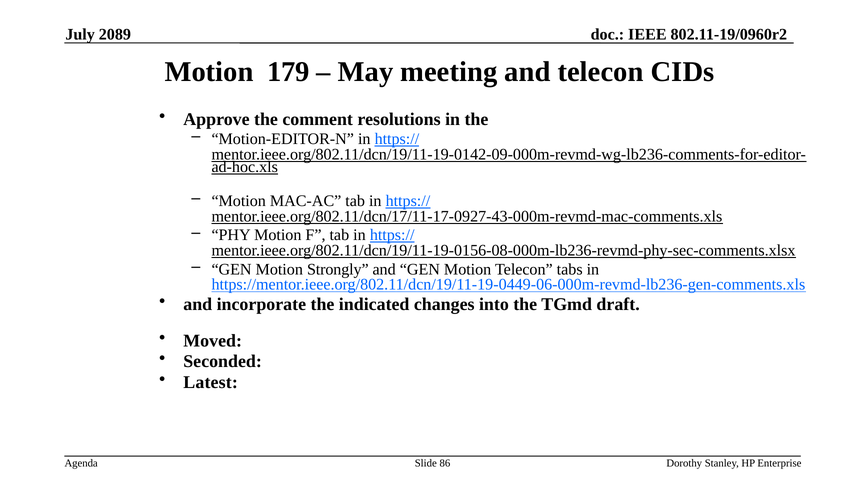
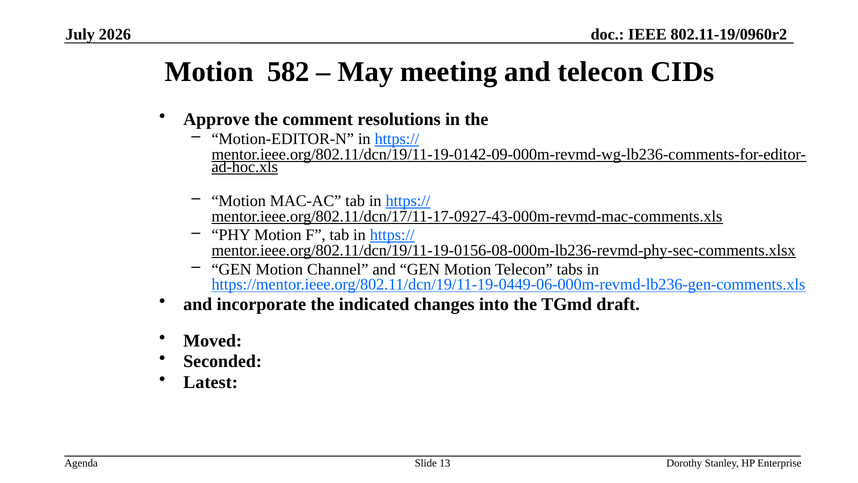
2089: 2089 -> 2026
179: 179 -> 582
Strongly: Strongly -> Channel
86: 86 -> 13
